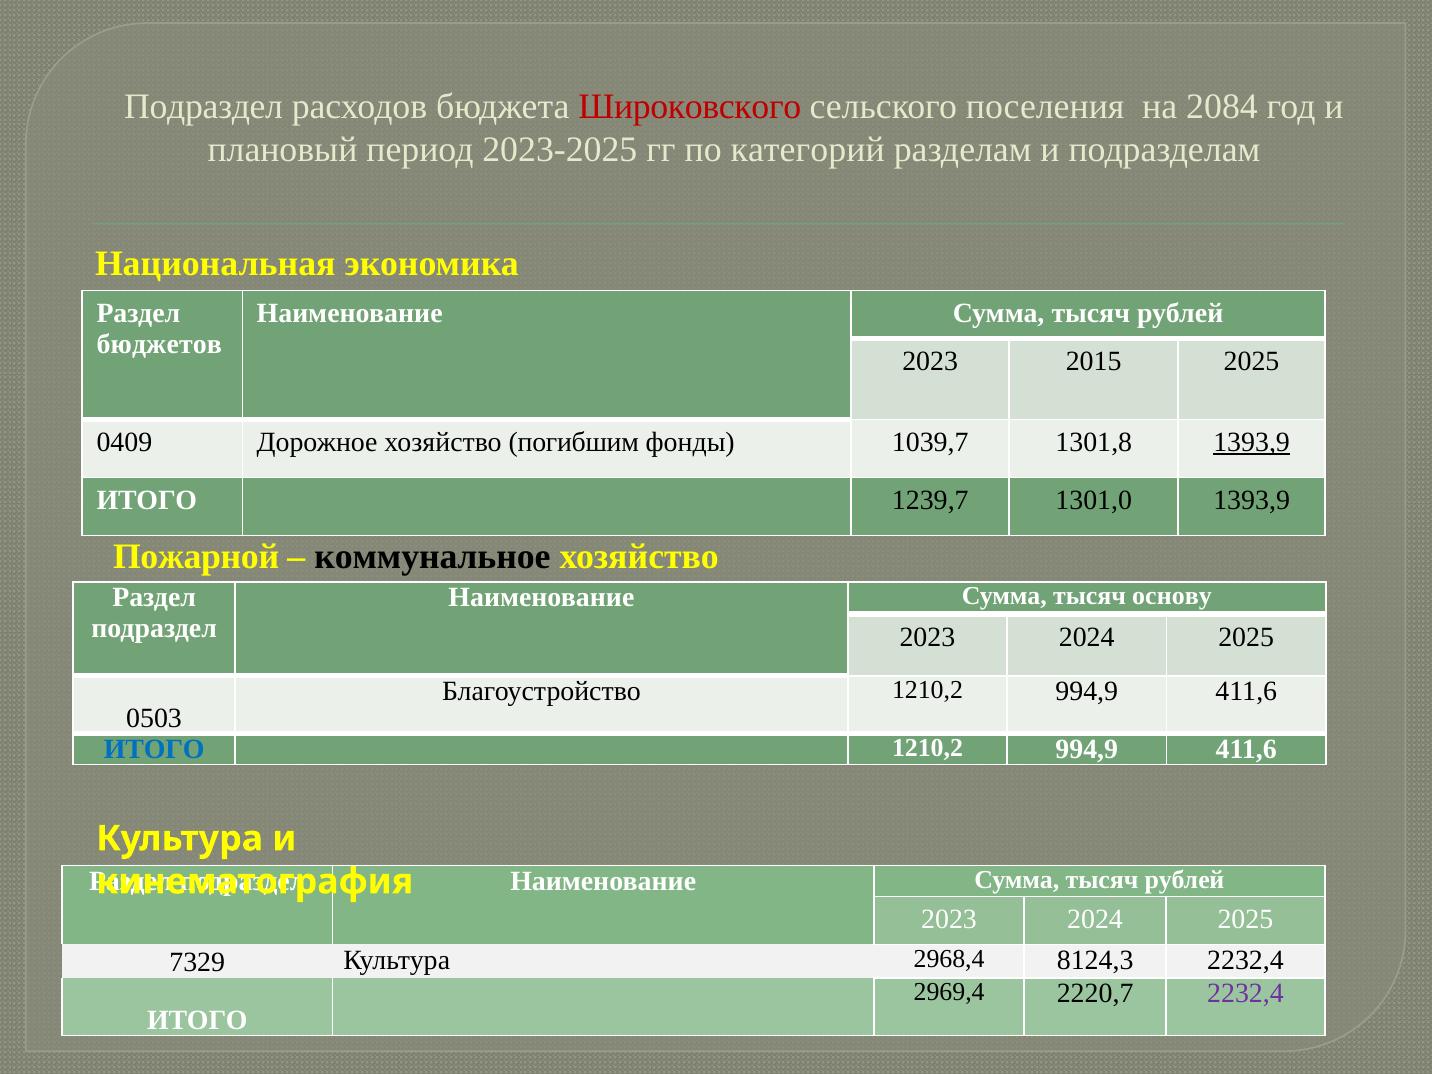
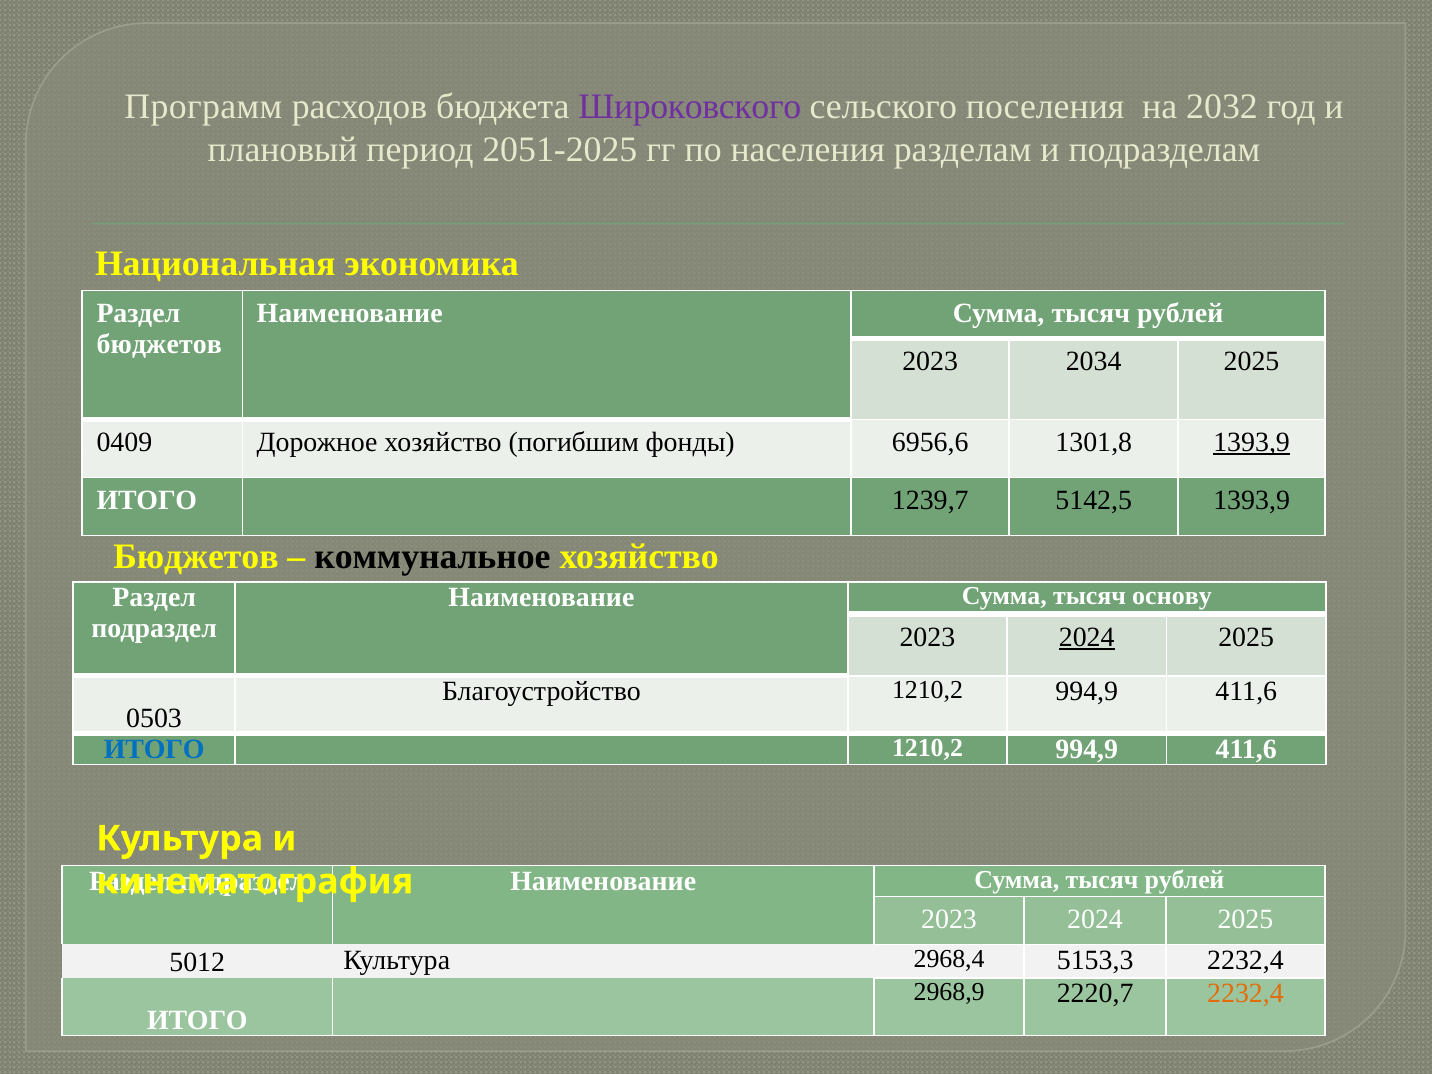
Подраздел at (204, 107): Подраздел -> Программ
Широковского colour: red -> purple
2084: 2084 -> 2032
2023-2025: 2023-2025 -> 2051-2025
категорий: категорий -> населения
2015: 2015 -> 2034
1039,7: 1039,7 -> 6956,6
1301,0: 1301,0 -> 5142,5
Пожарной at (196, 557): Пожарной -> Бюджетов
2024 at (1087, 637) underline: none -> present
7329: 7329 -> 5012
8124,3: 8124,3 -> 5153,3
2969,4: 2969,4 -> 2968,9
2232,4 at (1245, 993) colour: purple -> orange
